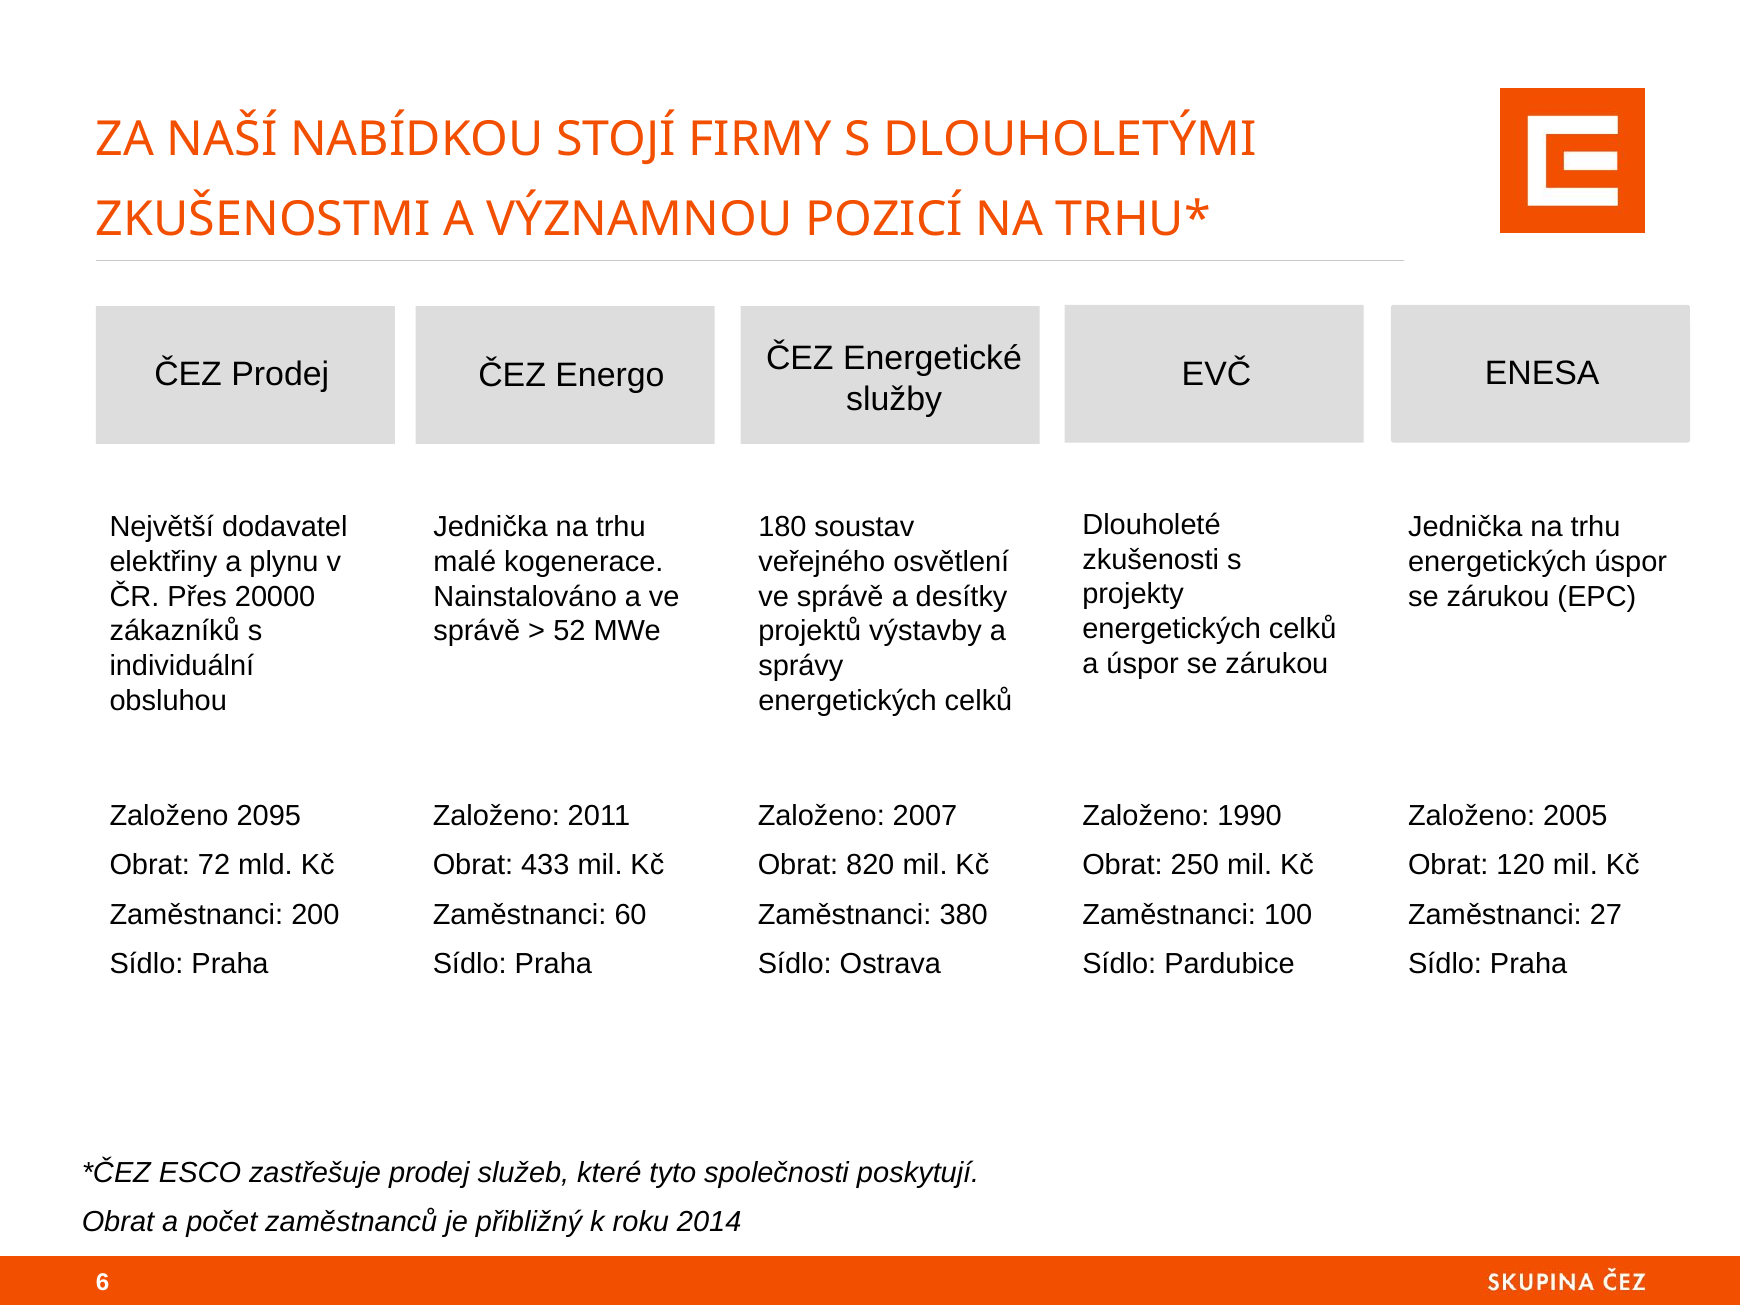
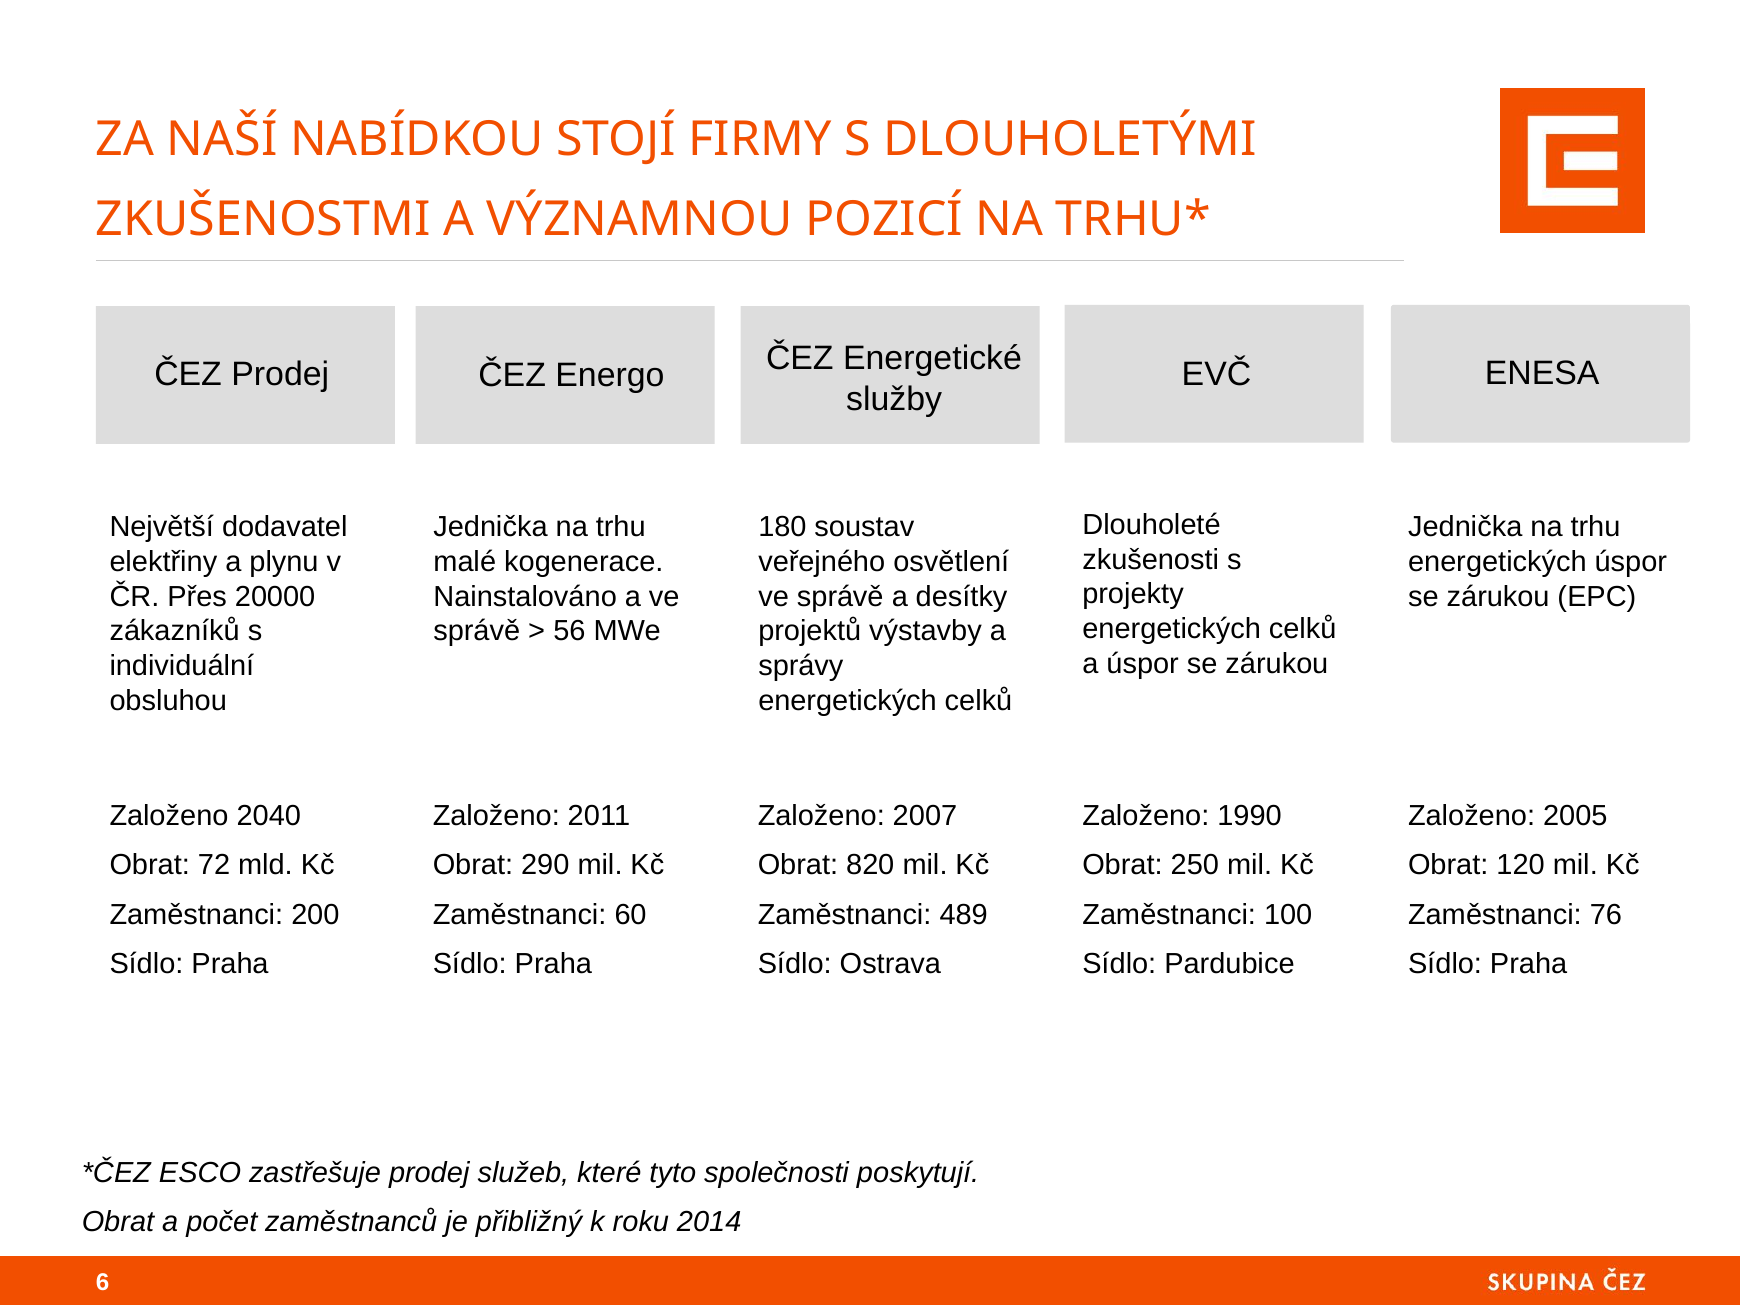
52: 52 -> 56
2095: 2095 -> 2040
433: 433 -> 290
380: 380 -> 489
27: 27 -> 76
